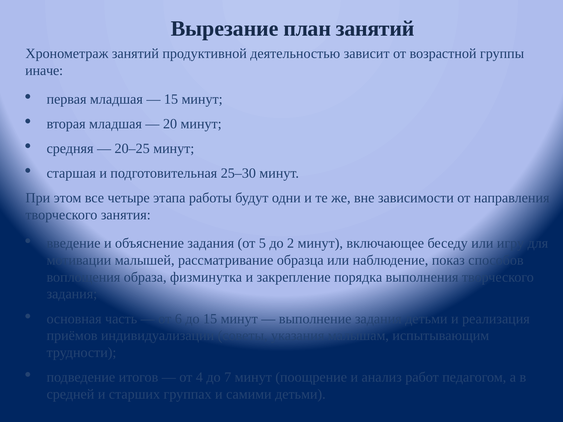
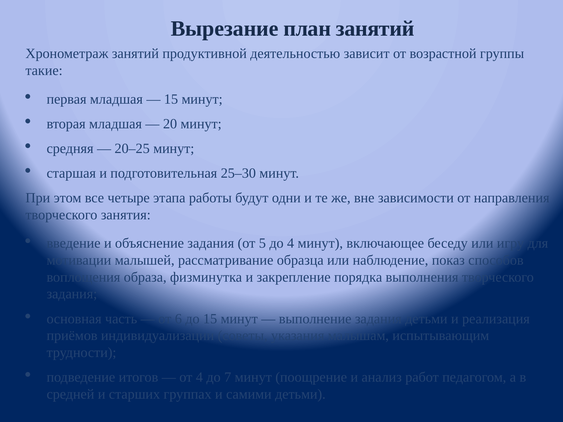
иначе: иначе -> такие
до 2: 2 -> 4
